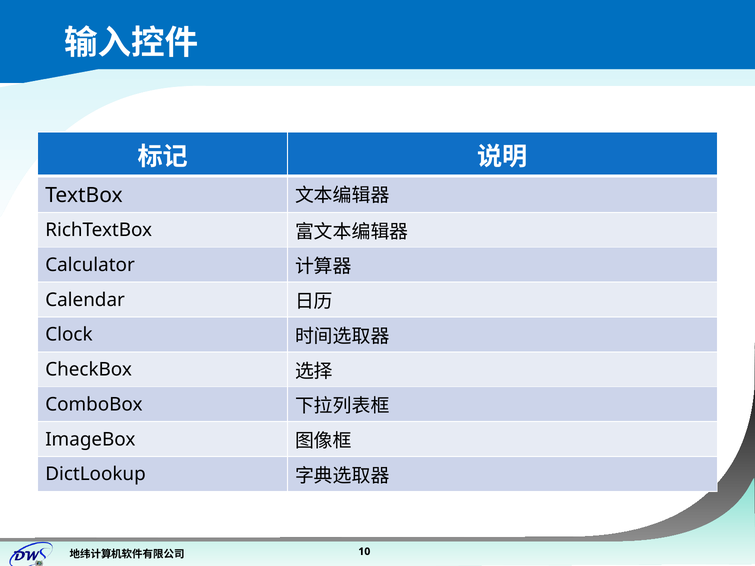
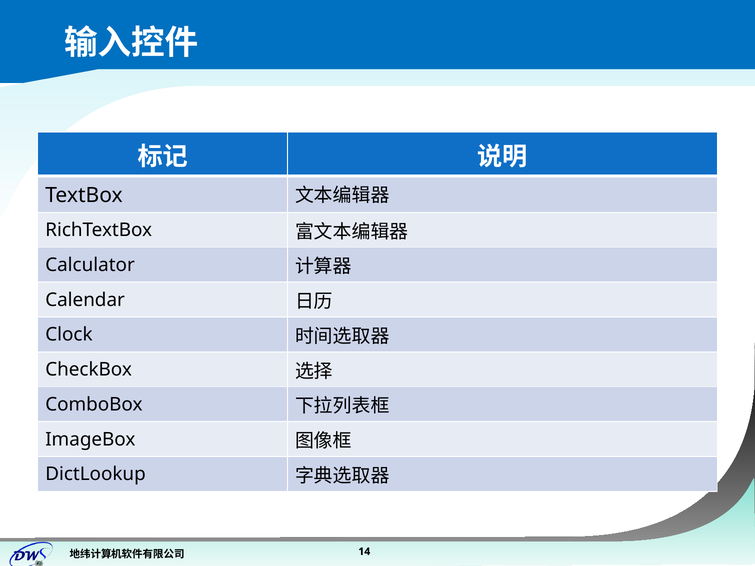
10: 10 -> 14
